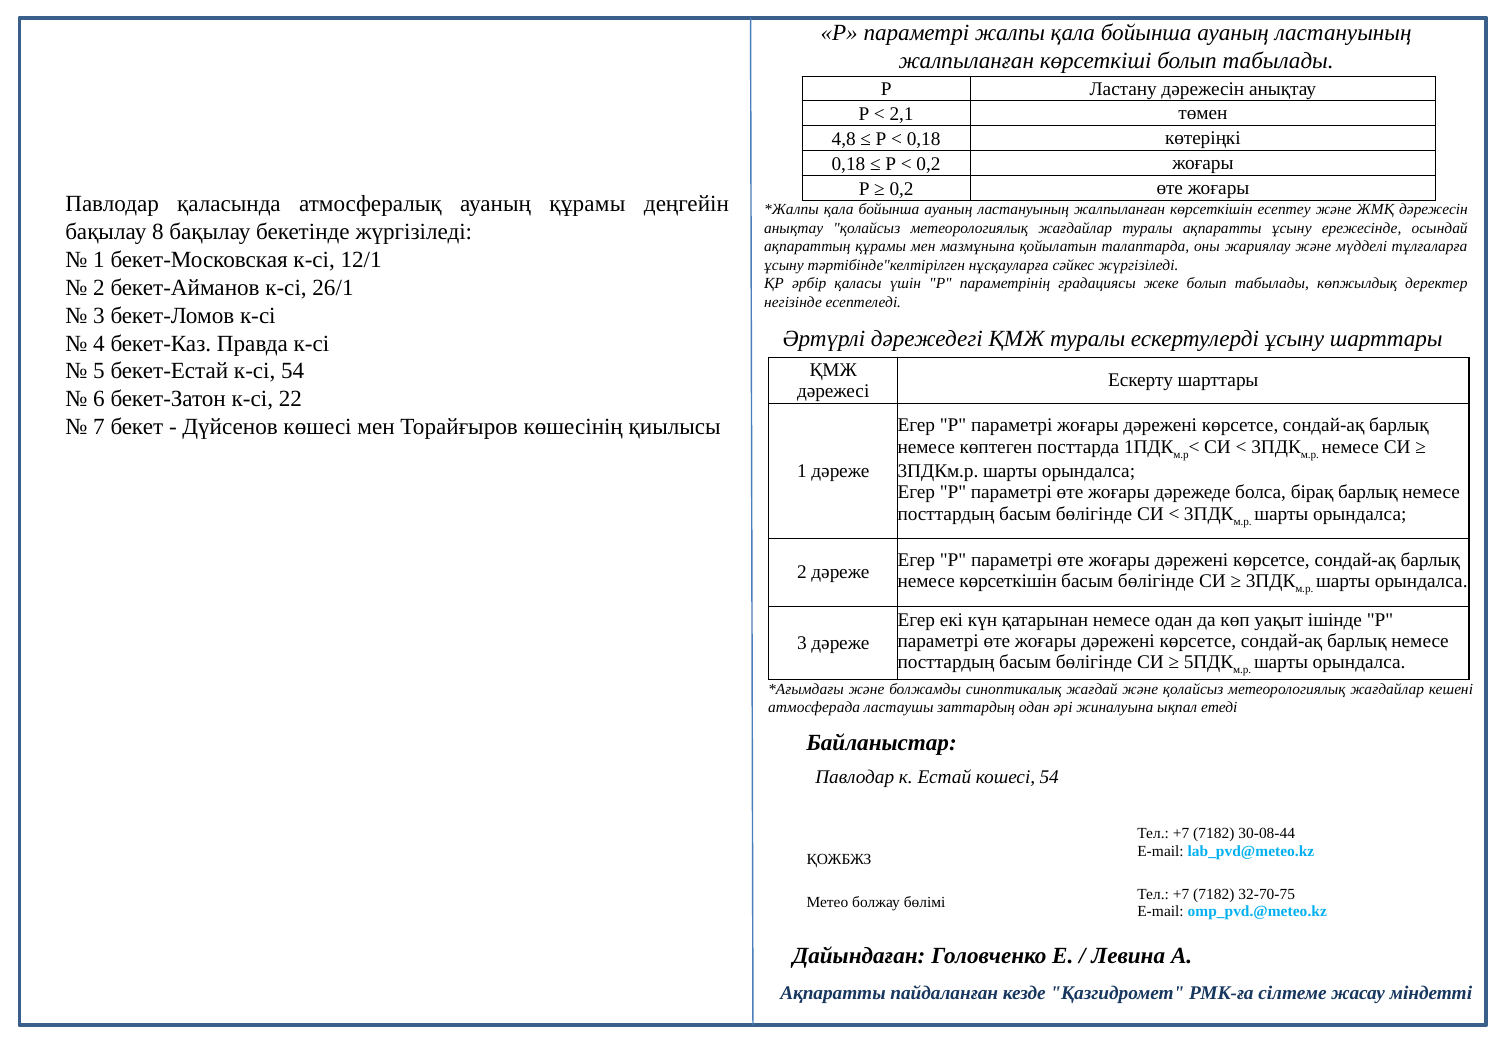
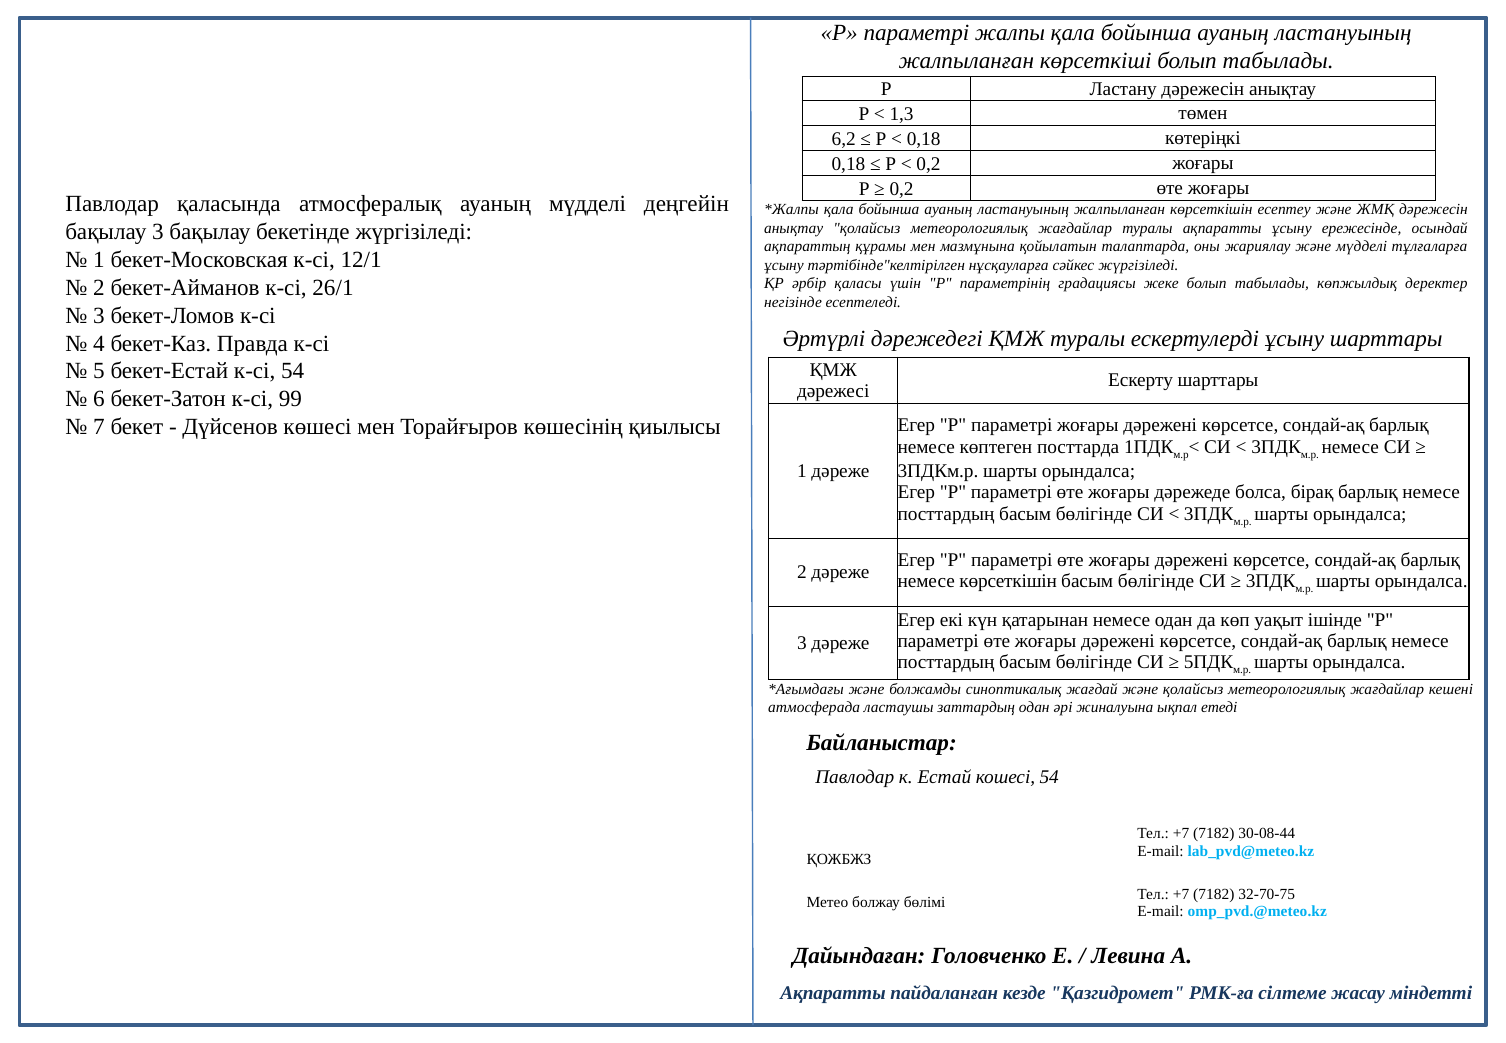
2,1: 2,1 -> 1,3
4,8: 4,8 -> 6,2
ауаның құрамы: құрамы -> мүдделі
бақылау 8: 8 -> 3
22: 22 -> 99
